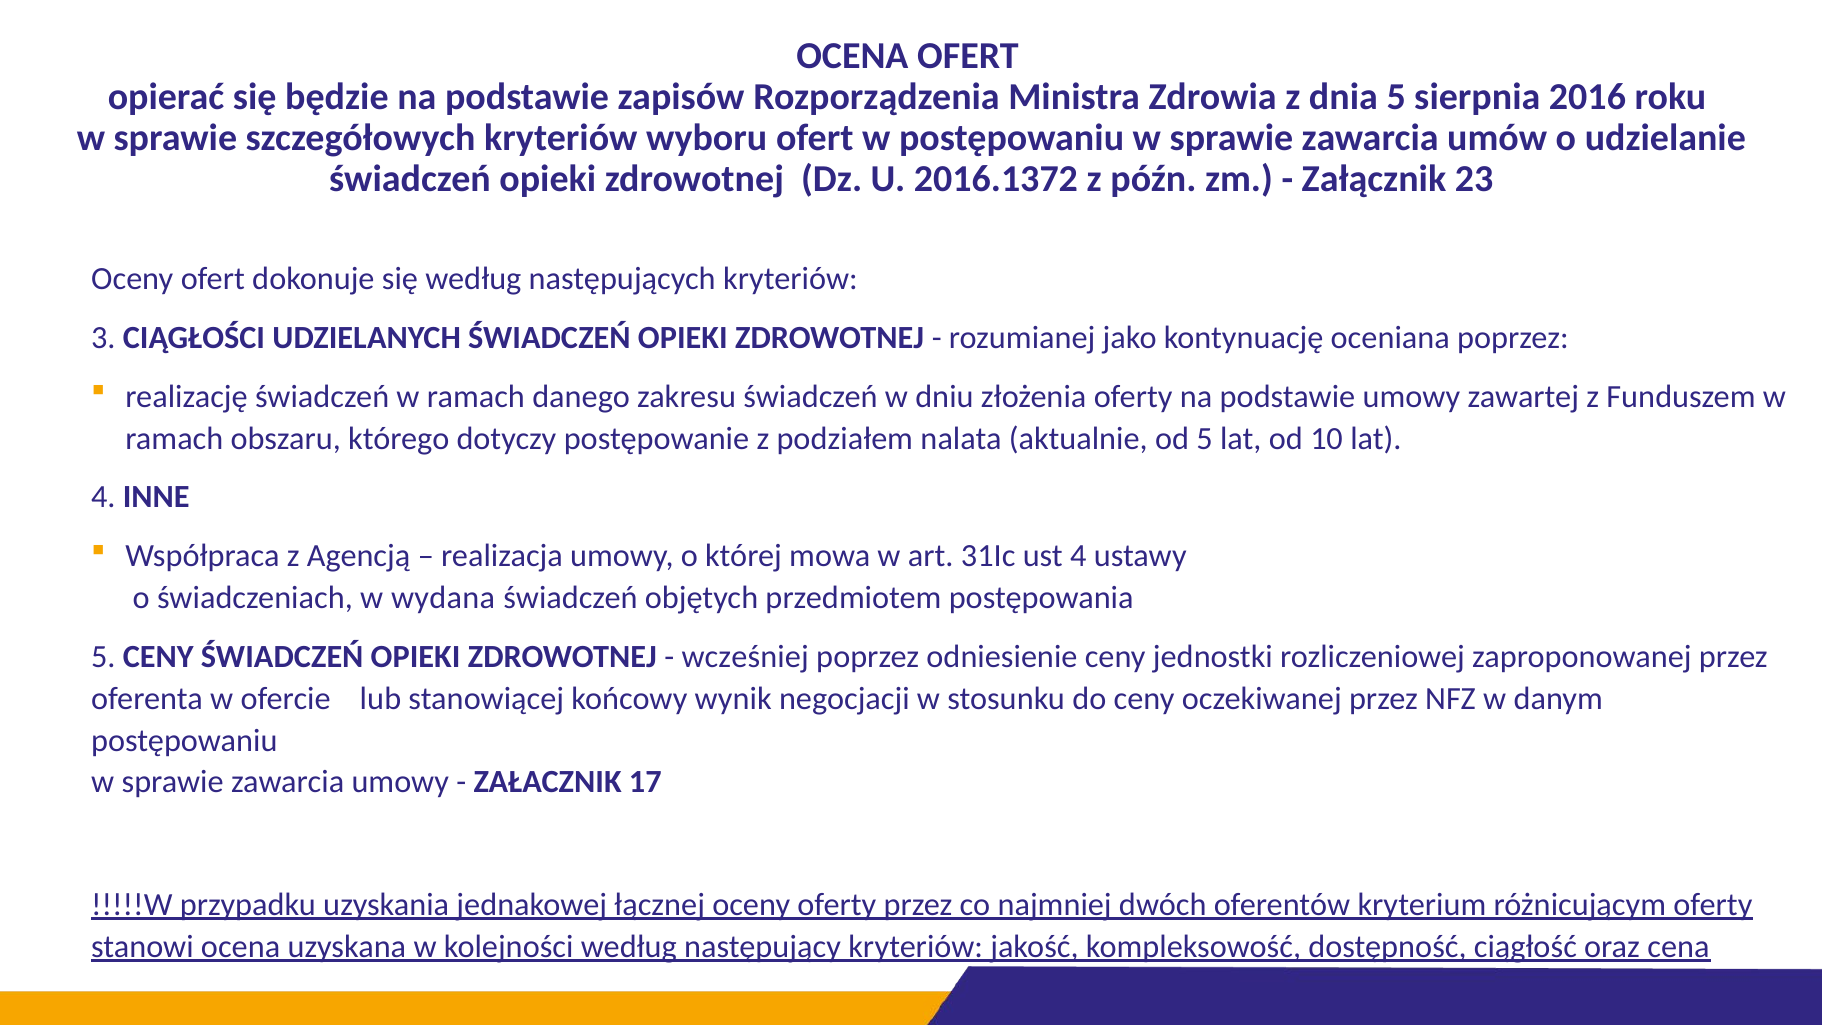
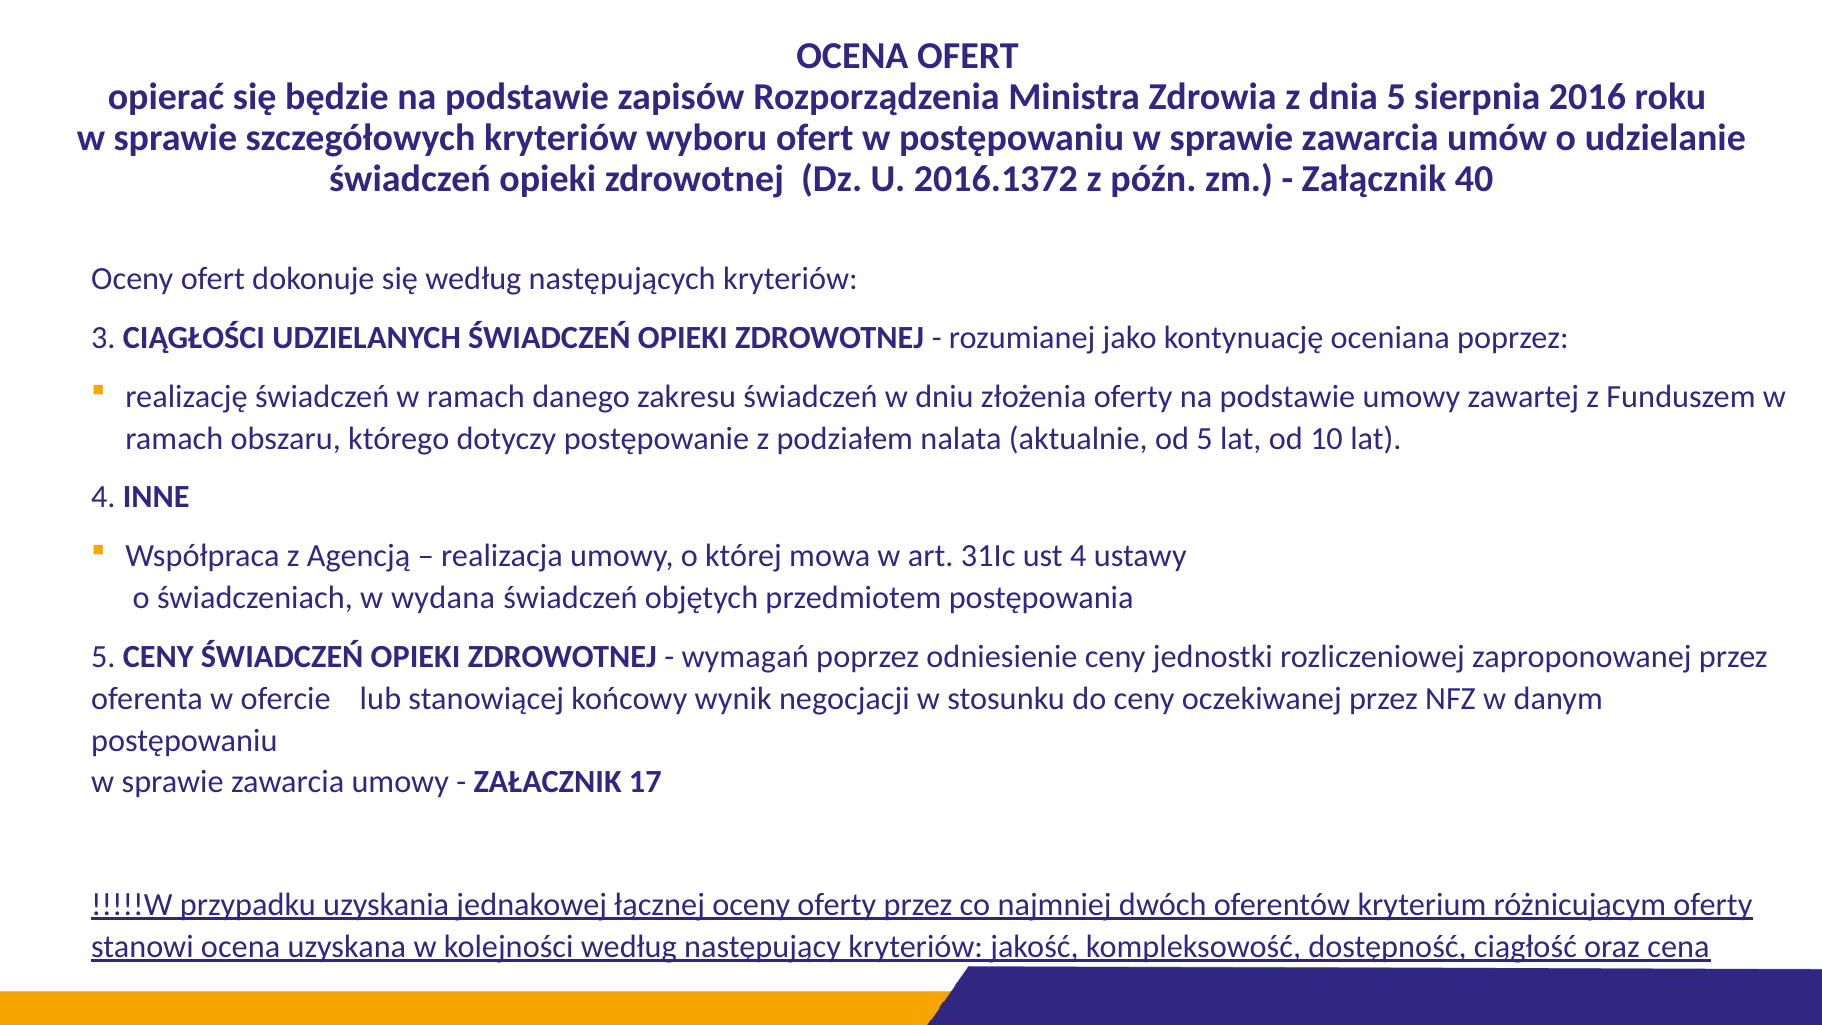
23: 23 -> 40
wcześniej: wcześniej -> wymagań
